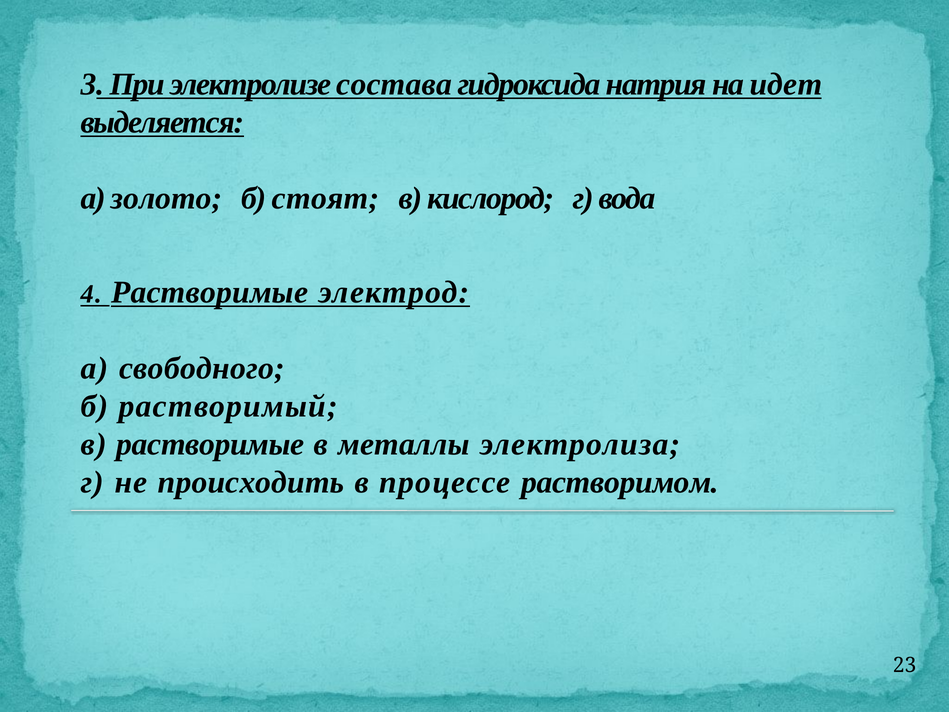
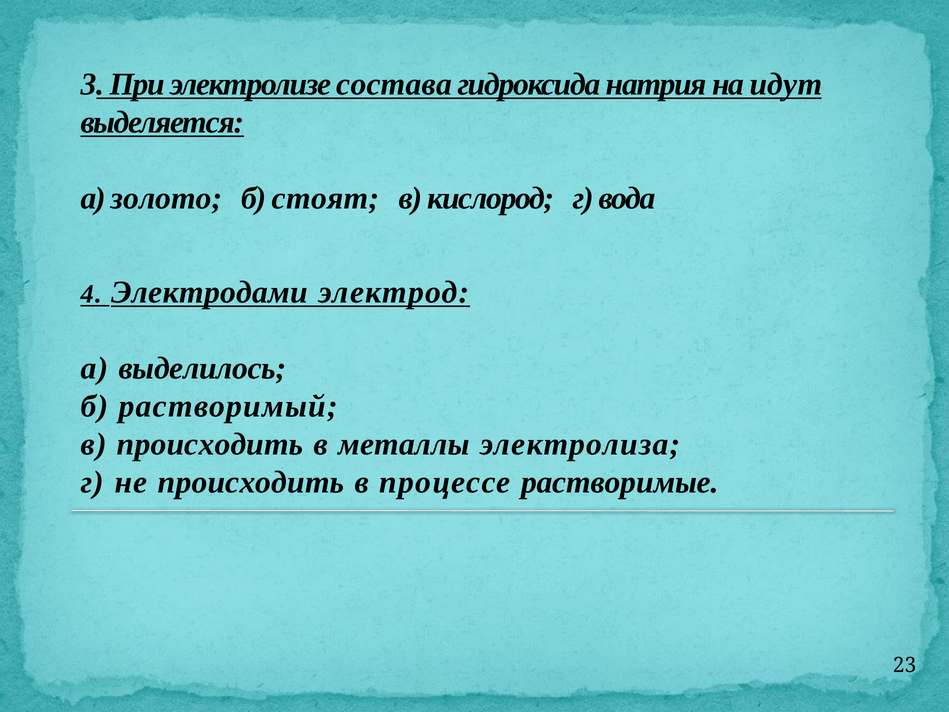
идет: идет -> идут
4 Растворимые: Растворимые -> Электродами
свободного: свободного -> выделилось
в растворимые: растворимые -> происходить
растворимом: растворимом -> растворимые
